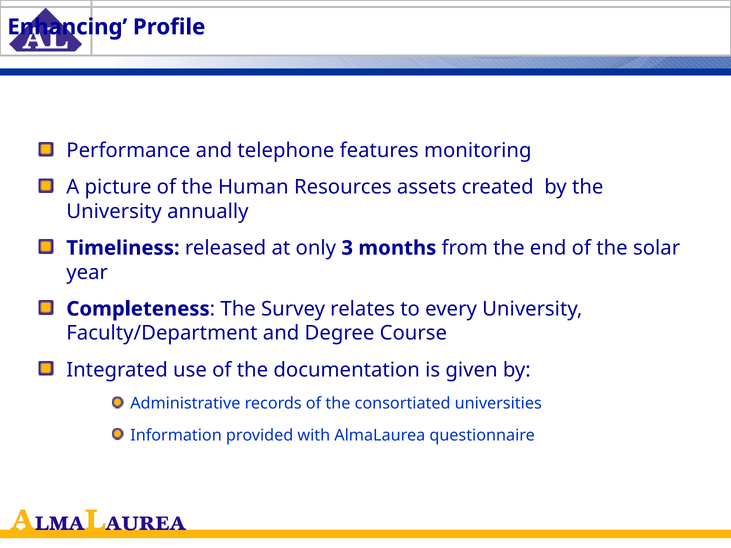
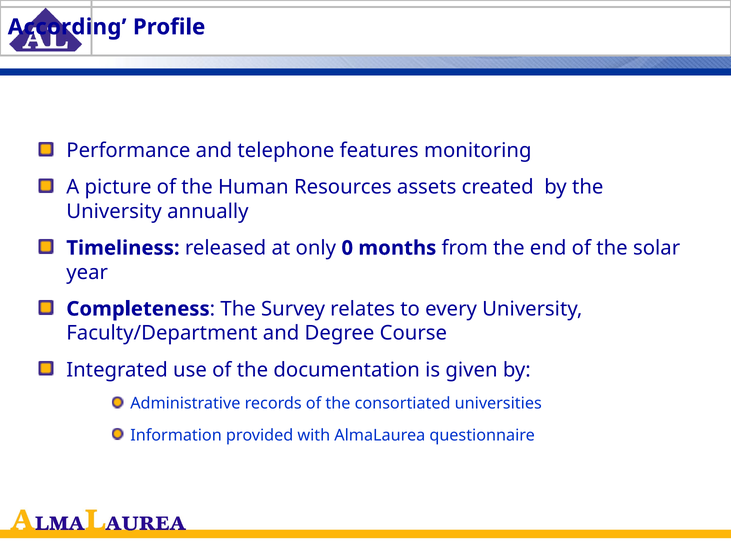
Enhancing: Enhancing -> According
3: 3 -> 0
